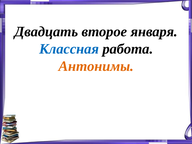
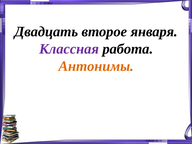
Классная colour: blue -> purple
